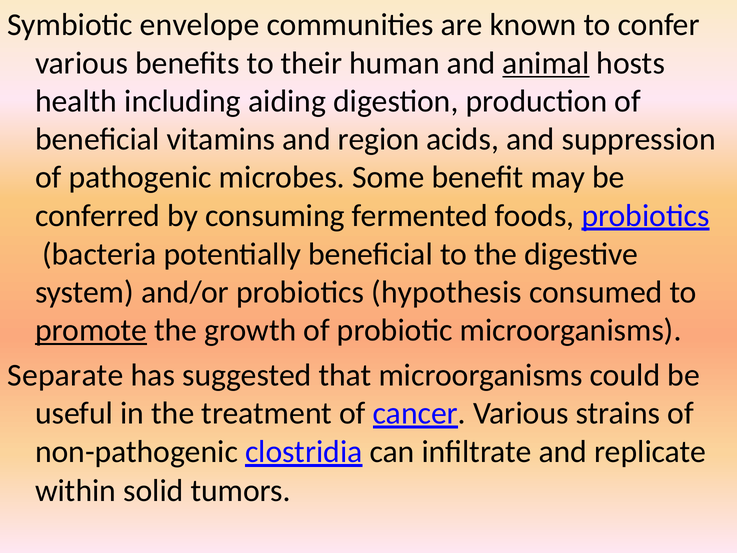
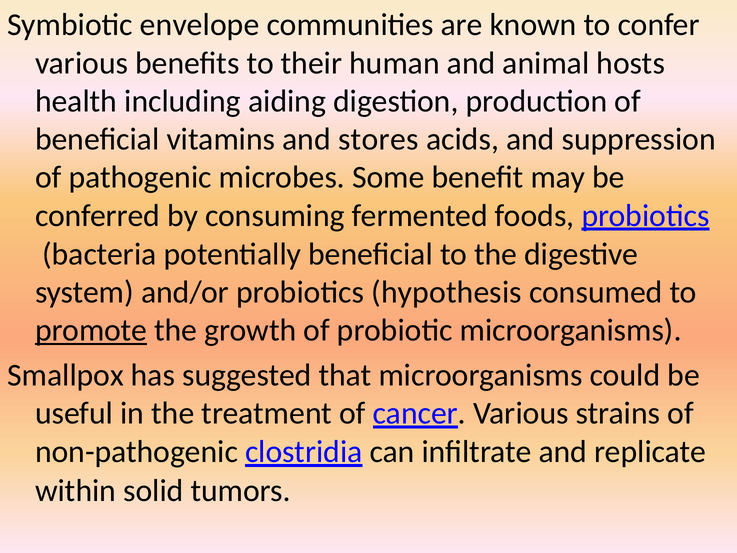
animal underline: present -> none
region: region -> stores
Separate: Separate -> Smallpox
